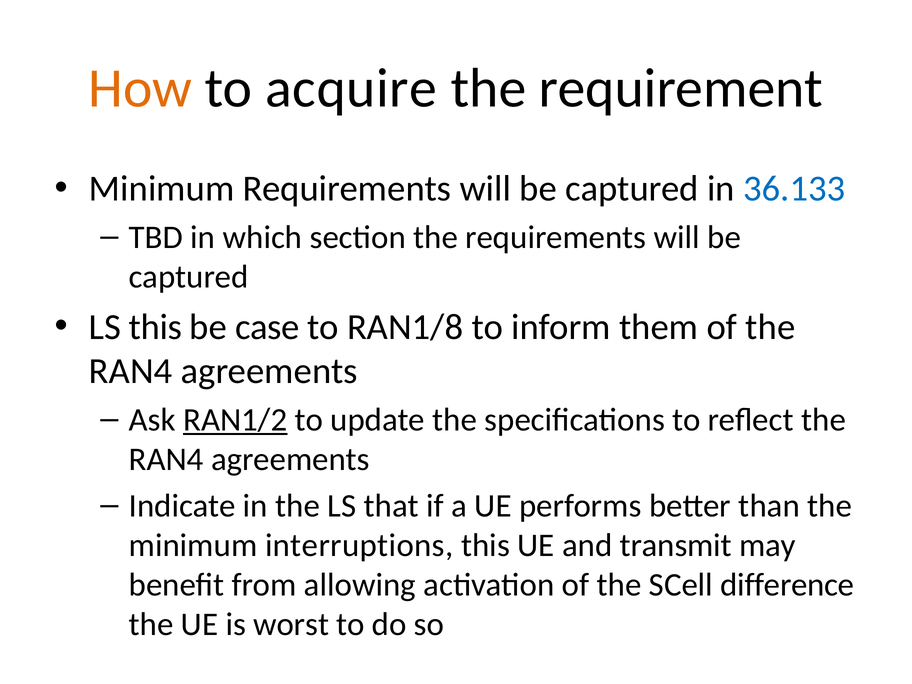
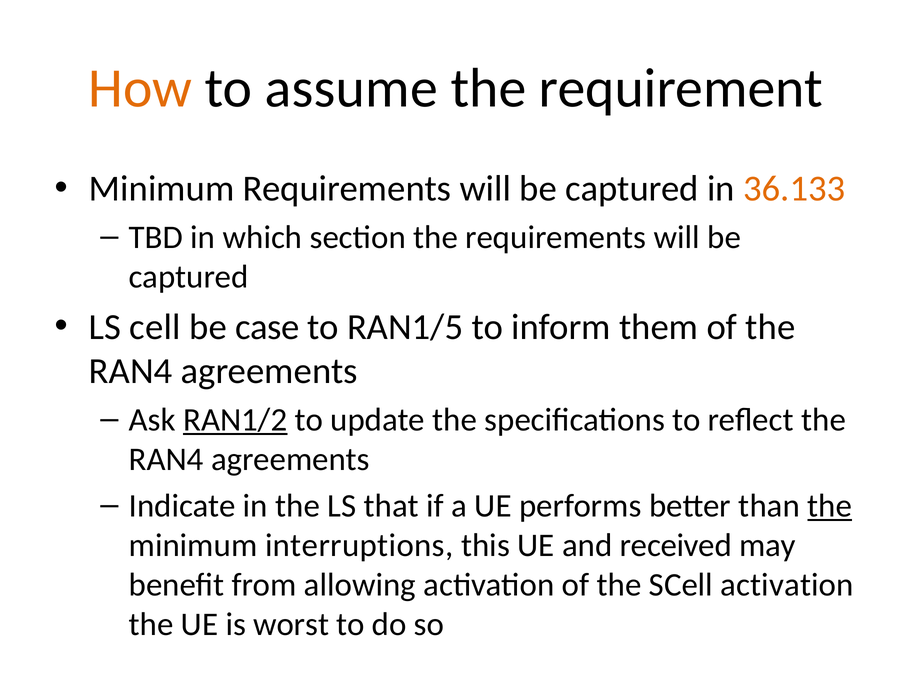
acquire: acquire -> assume
36.133 colour: blue -> orange
LS this: this -> cell
RAN1/8: RAN1/8 -> RAN1/5
the at (830, 506) underline: none -> present
transmit: transmit -> received
SCell difference: difference -> activation
